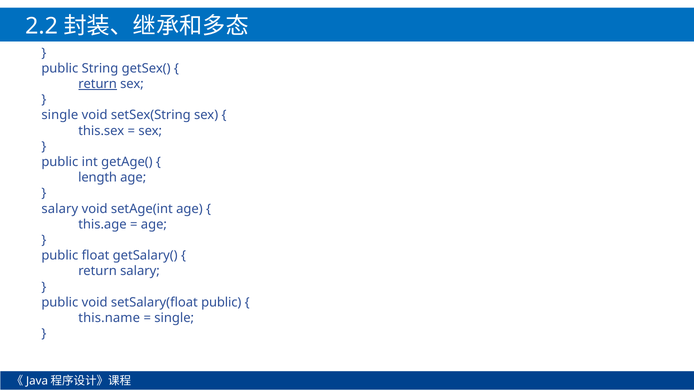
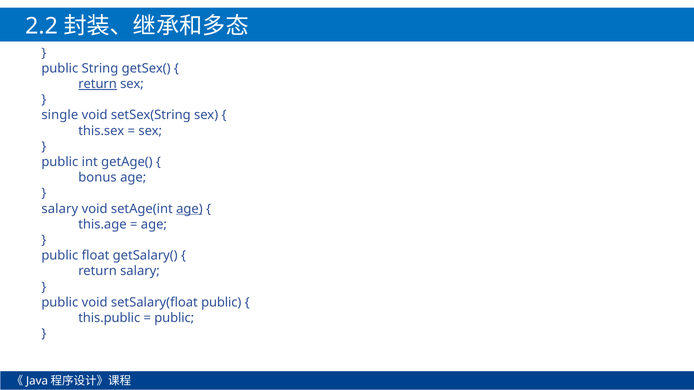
length: length -> bonus
age at (189, 209) underline: none -> present
this.name: this.name -> this.public
single at (174, 318): single -> public
